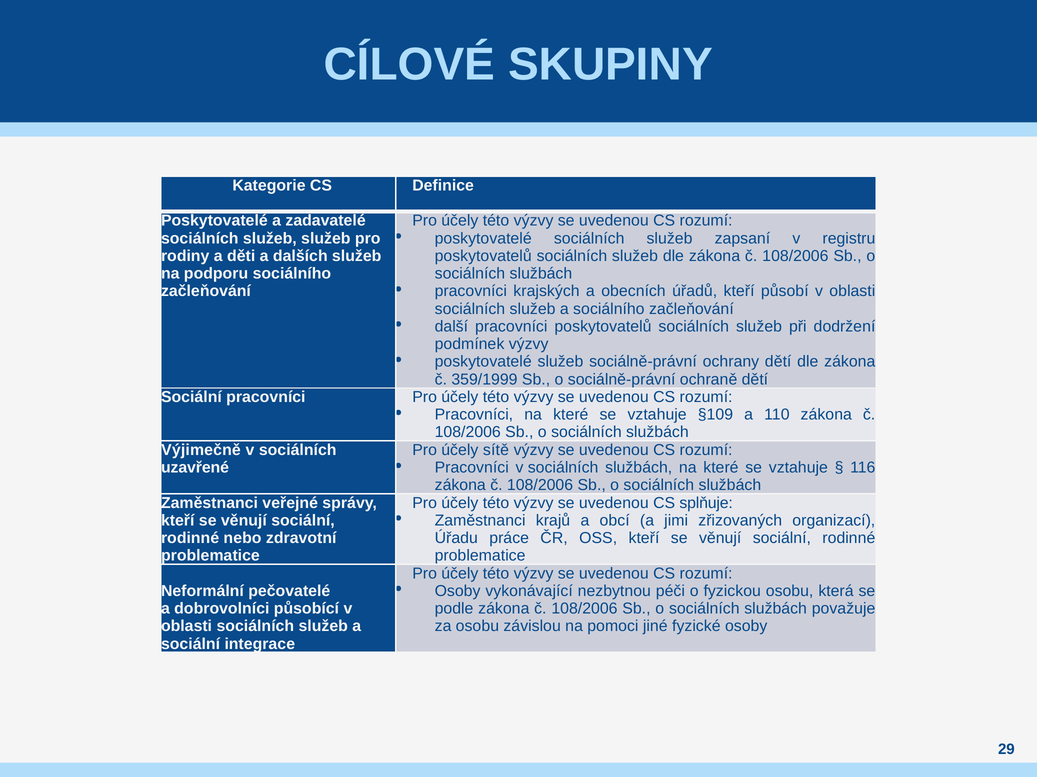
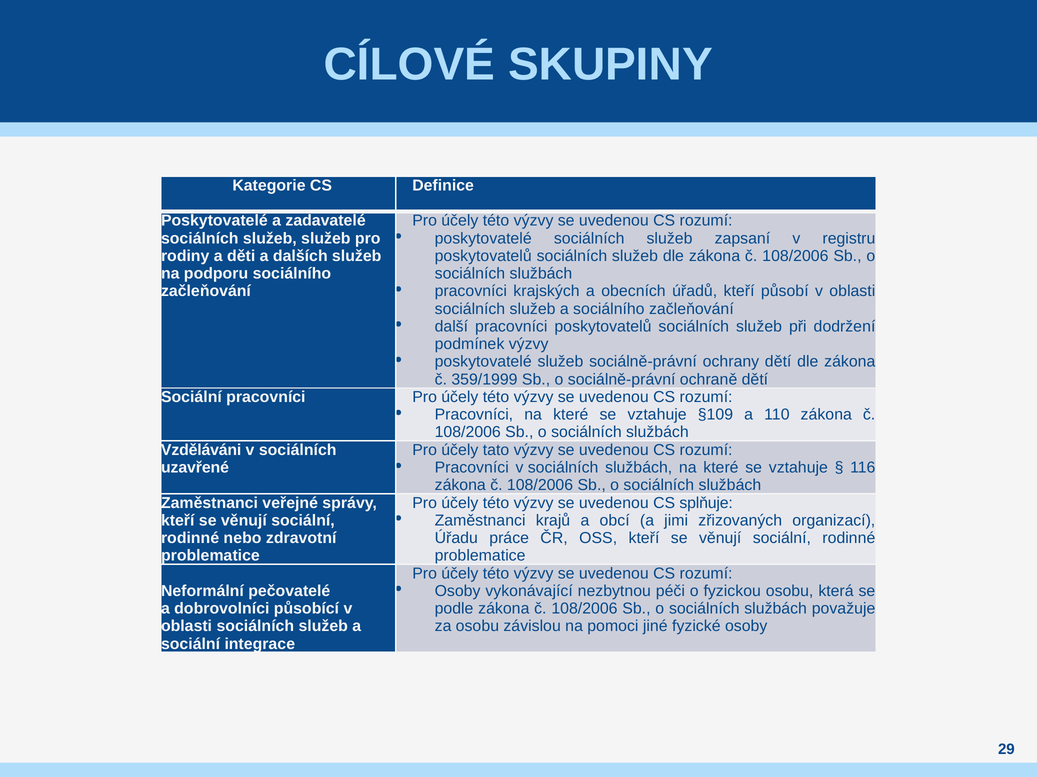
Výjimečně: Výjimečně -> Vzděláváni
sítě: sítě -> tato
